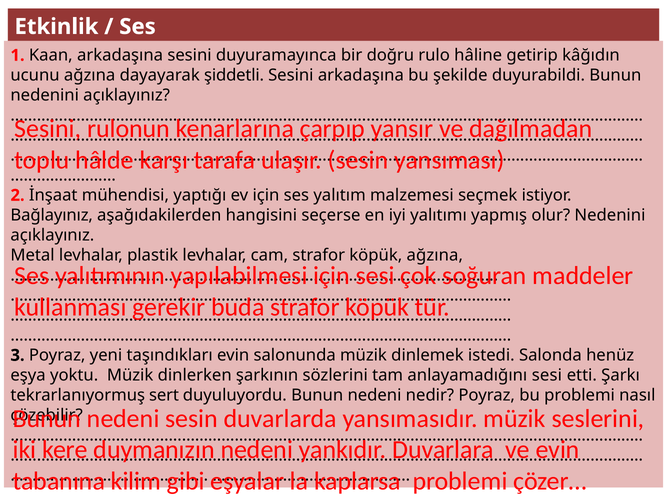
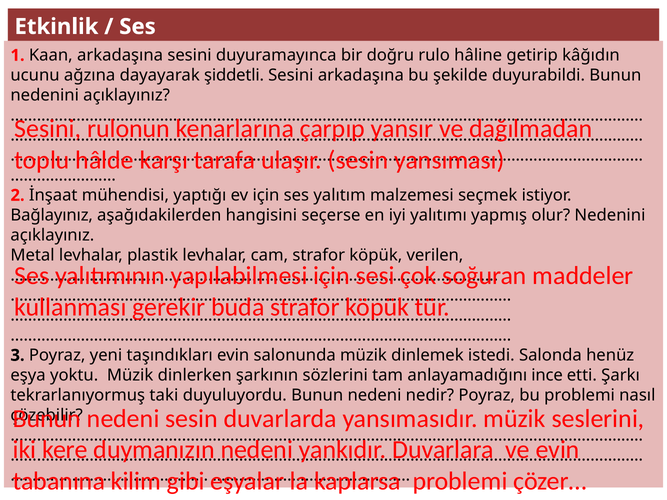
köpük ağzına: ağzına -> verilen
anlayamadığını sesi: sesi -> ince
sert: sert -> taki
